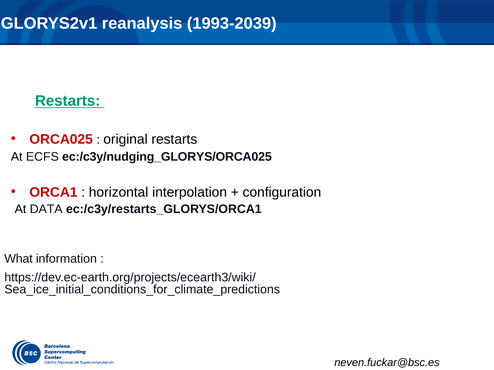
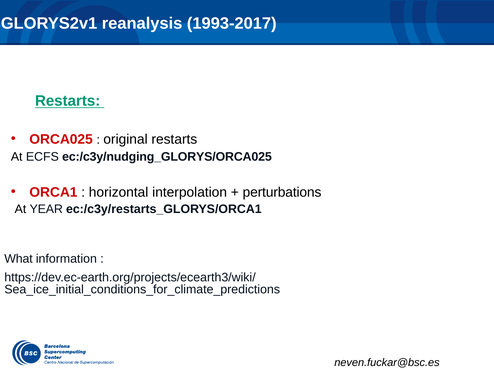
1993-2039: 1993-2039 -> 1993-2017
configuration: configuration -> perturbations
DATA: DATA -> YEAR
